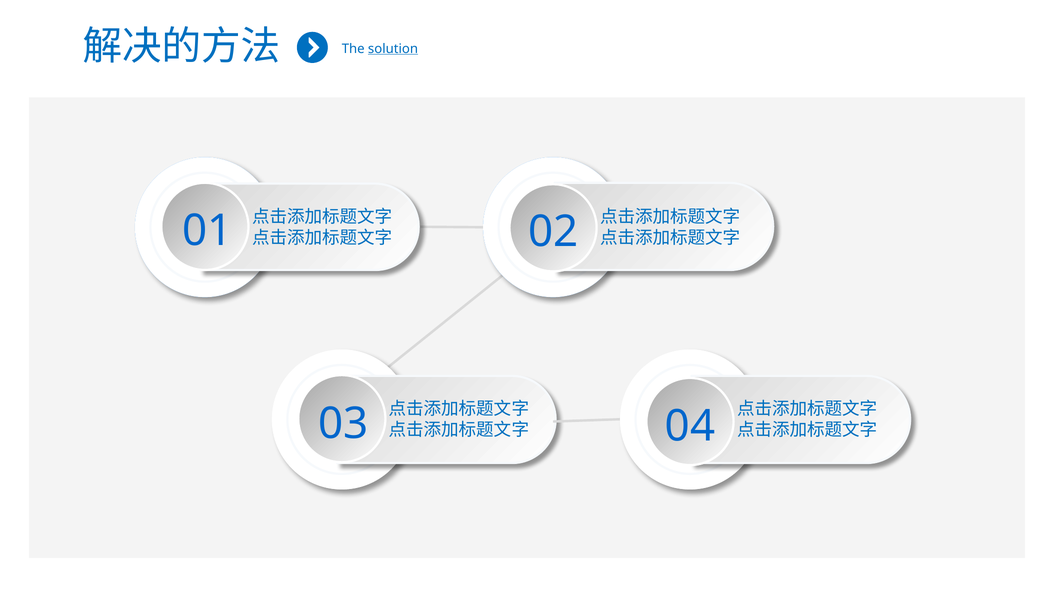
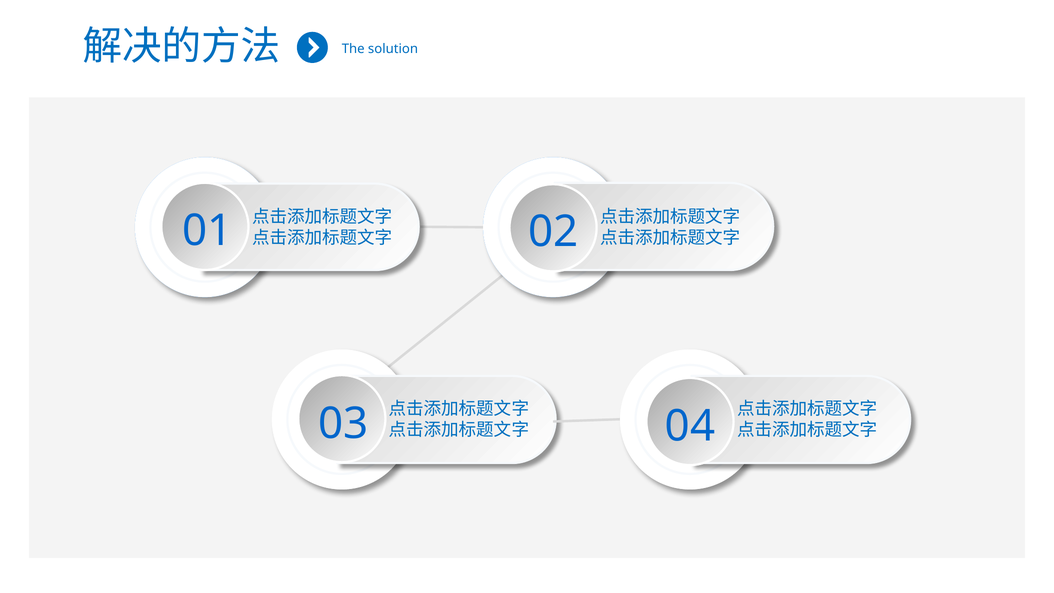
solution underline: present -> none
